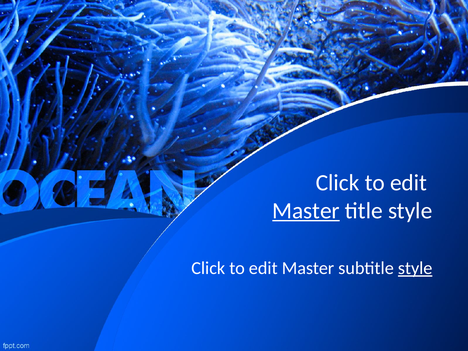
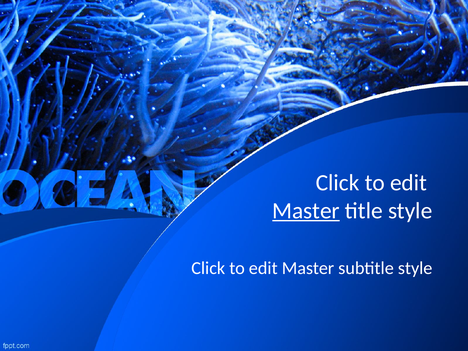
style at (415, 268) underline: present -> none
